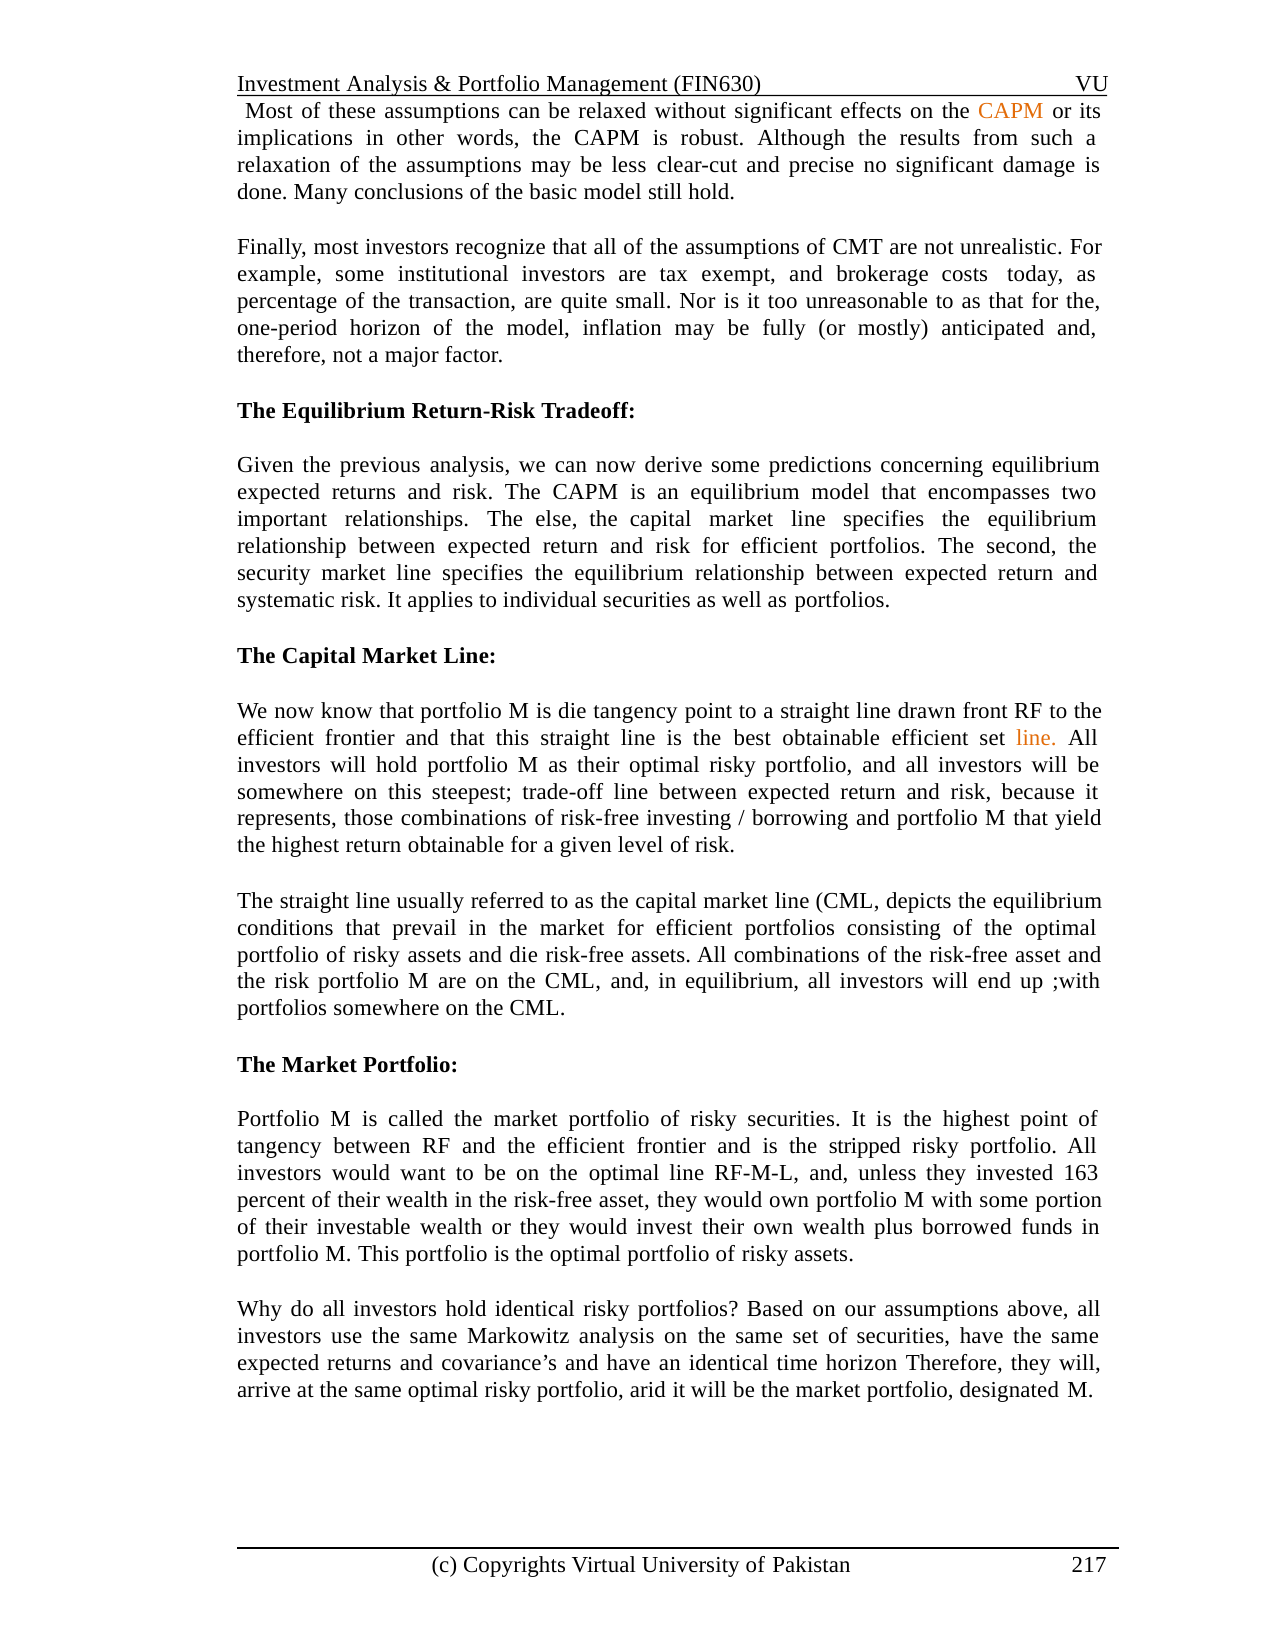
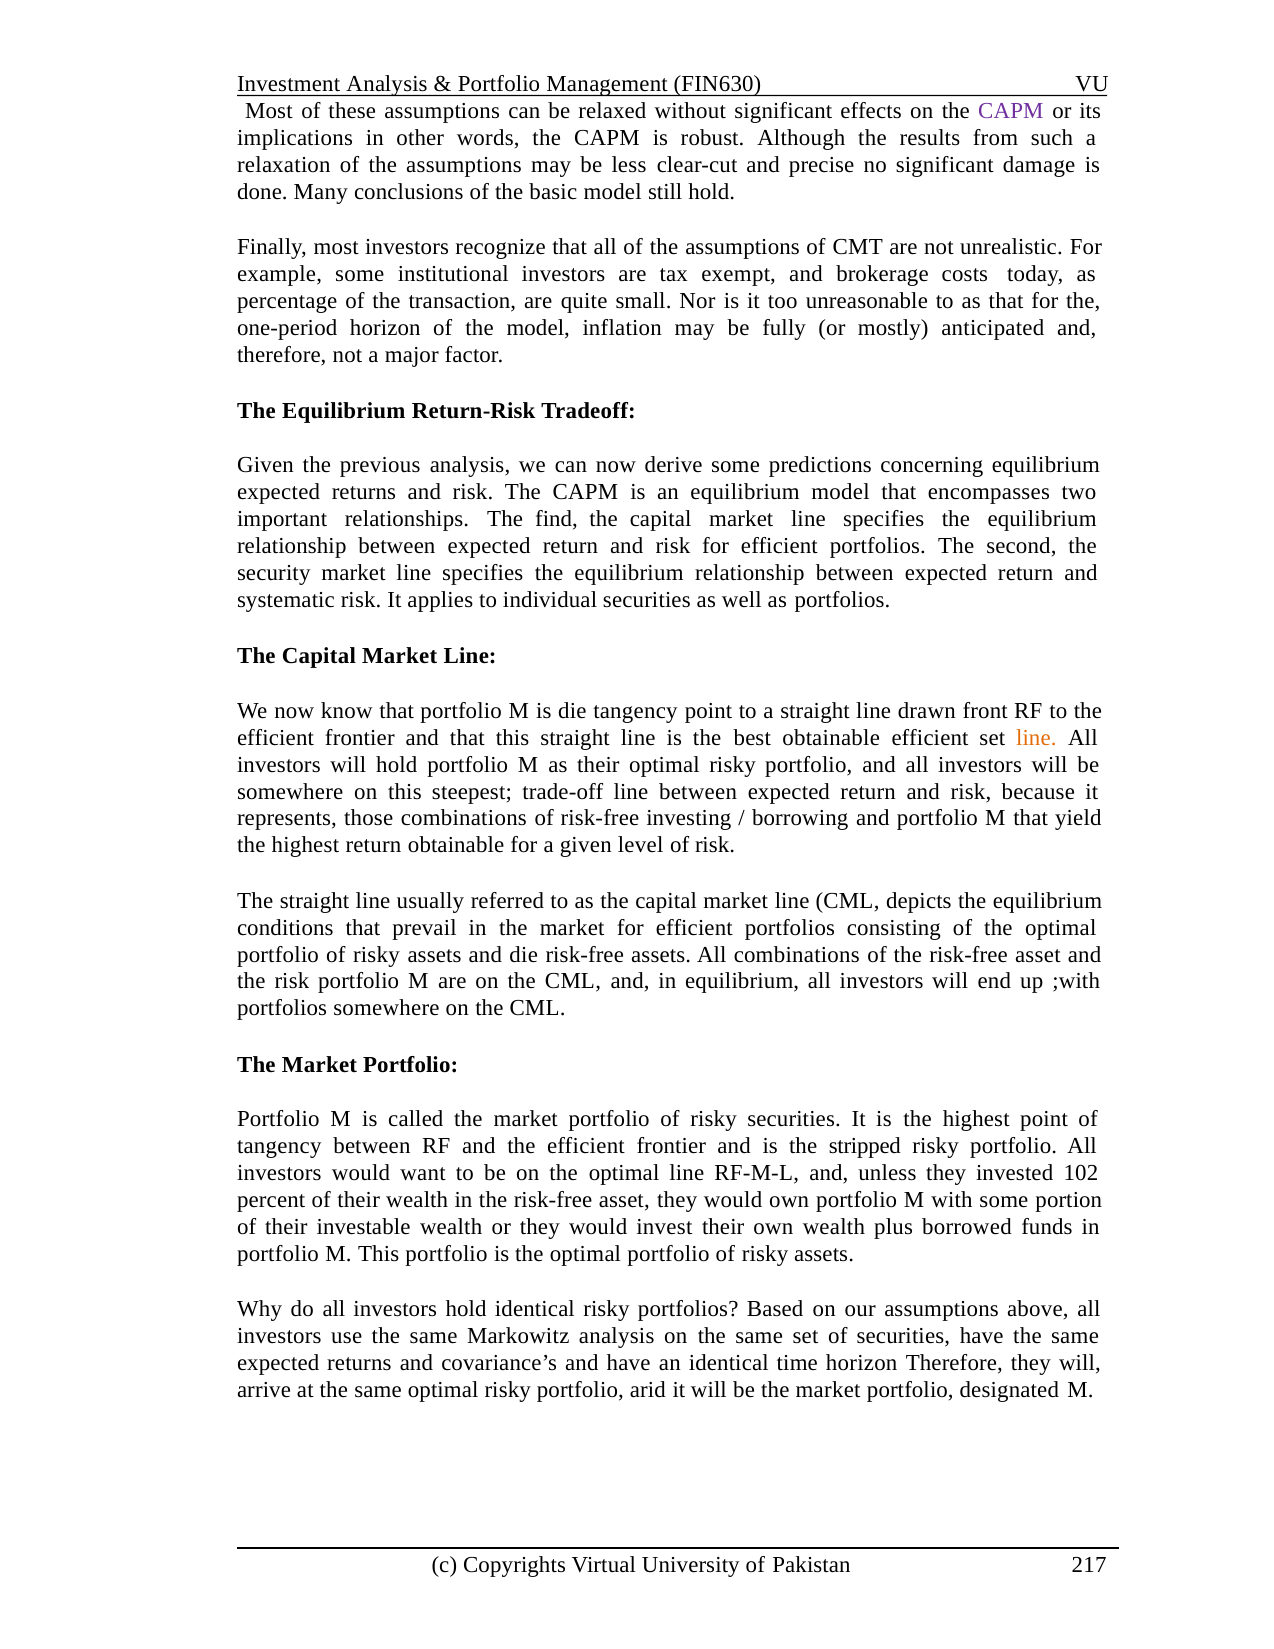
CAPM at (1011, 111) colour: orange -> purple
else: else -> find
163: 163 -> 102
